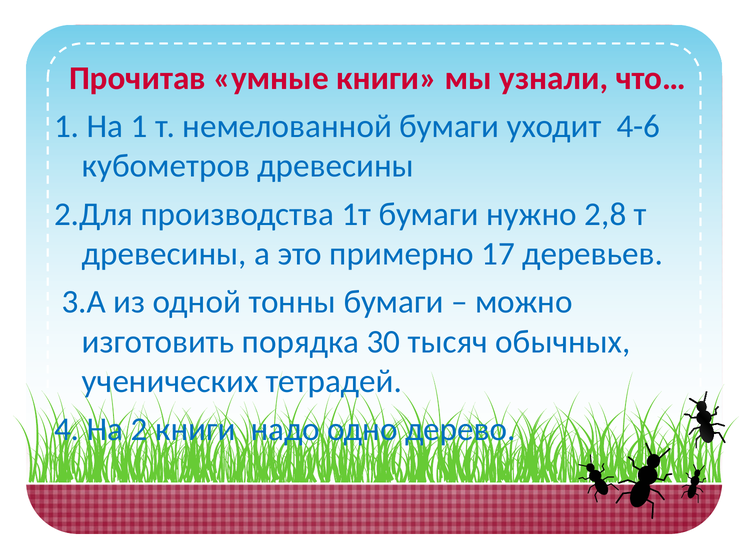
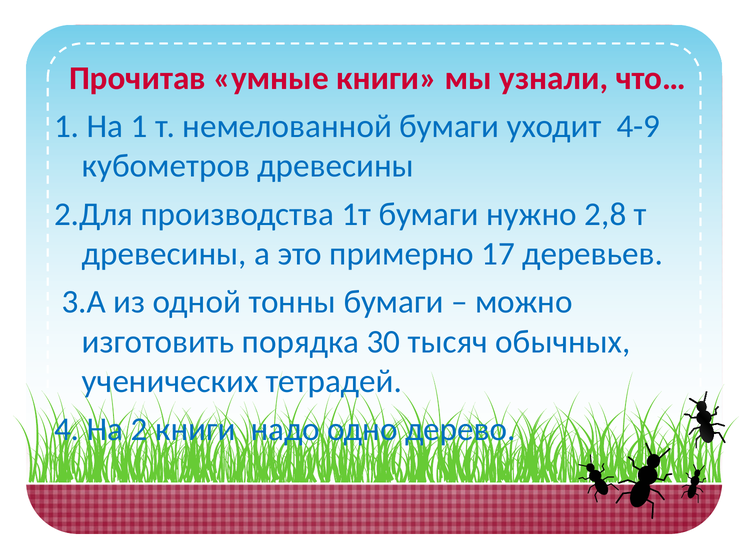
4-6: 4-6 -> 4-9
